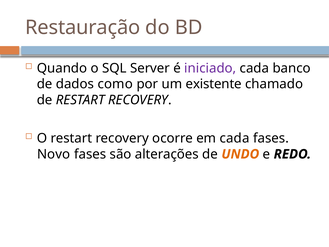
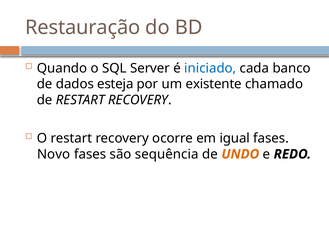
iniciado colour: purple -> blue
como: como -> esteja
em cada: cada -> igual
alterações: alterações -> sequência
